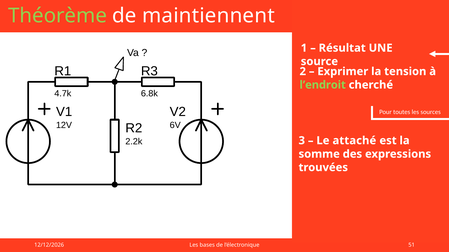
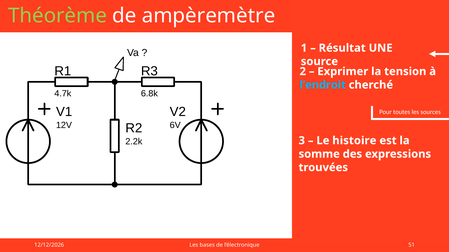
maintiennent: maintiennent -> ampèremètre
l’endroit colour: light green -> light blue
attaché: attaché -> histoire
